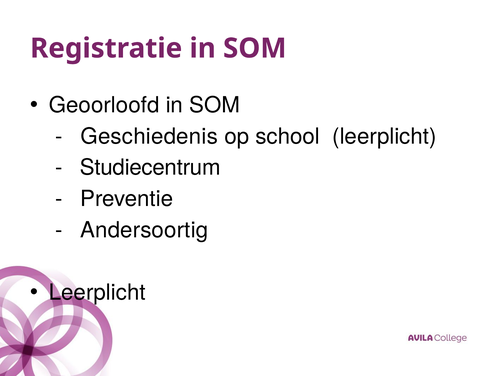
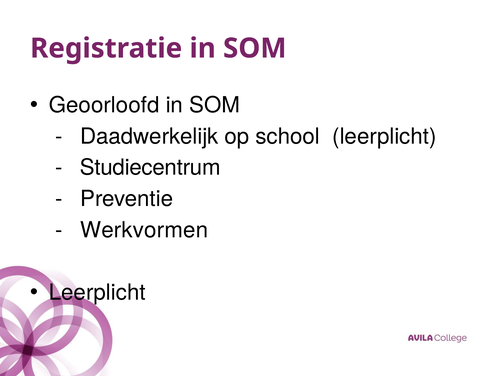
Geschiedenis: Geschiedenis -> Daadwerkelijk
Andersoortig: Andersoortig -> Werkvormen
